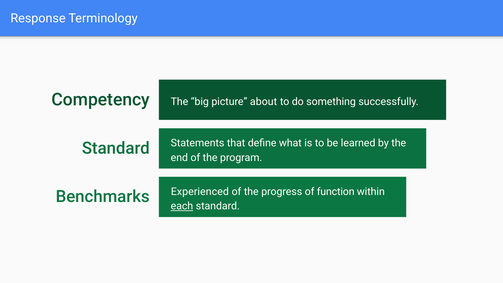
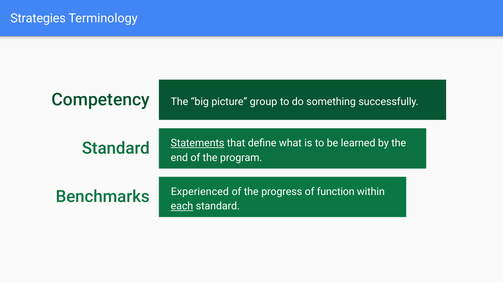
Response: Response -> Strategies
about: about -> group
Statements underline: none -> present
